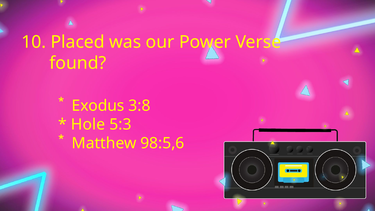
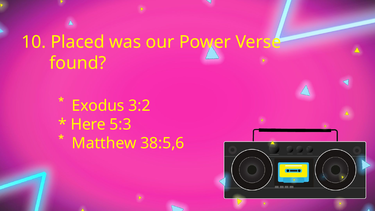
3:8: 3:8 -> 3:2
Hole: Hole -> Here
98:5,6: 98:5,6 -> 38:5,6
